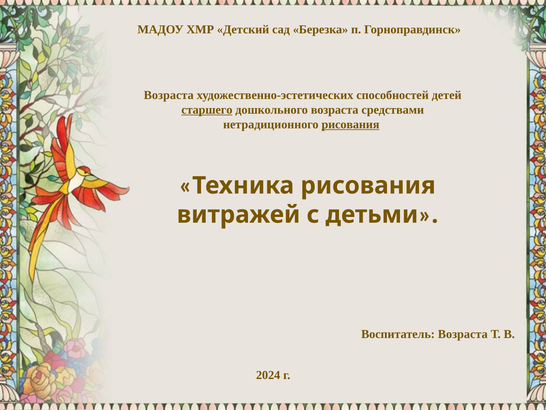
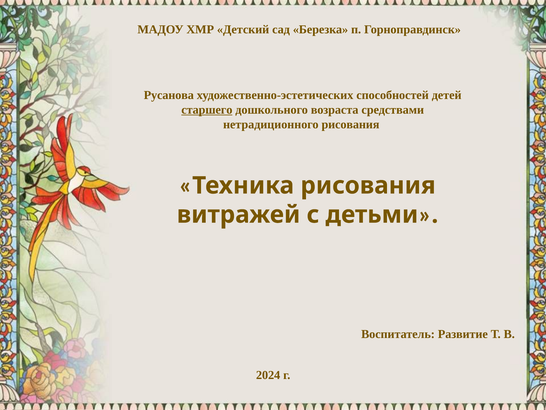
Возраста at (169, 95): Возраста -> Русанова
рисования at (350, 124) underline: present -> none
Воспитатель Возраста: Возраста -> Развитие
